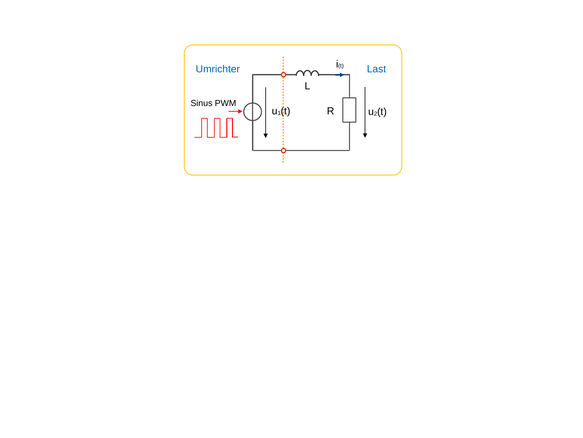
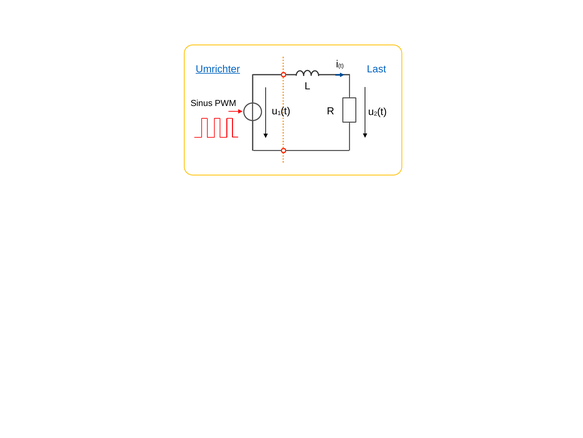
Umrichter underline: none -> present
